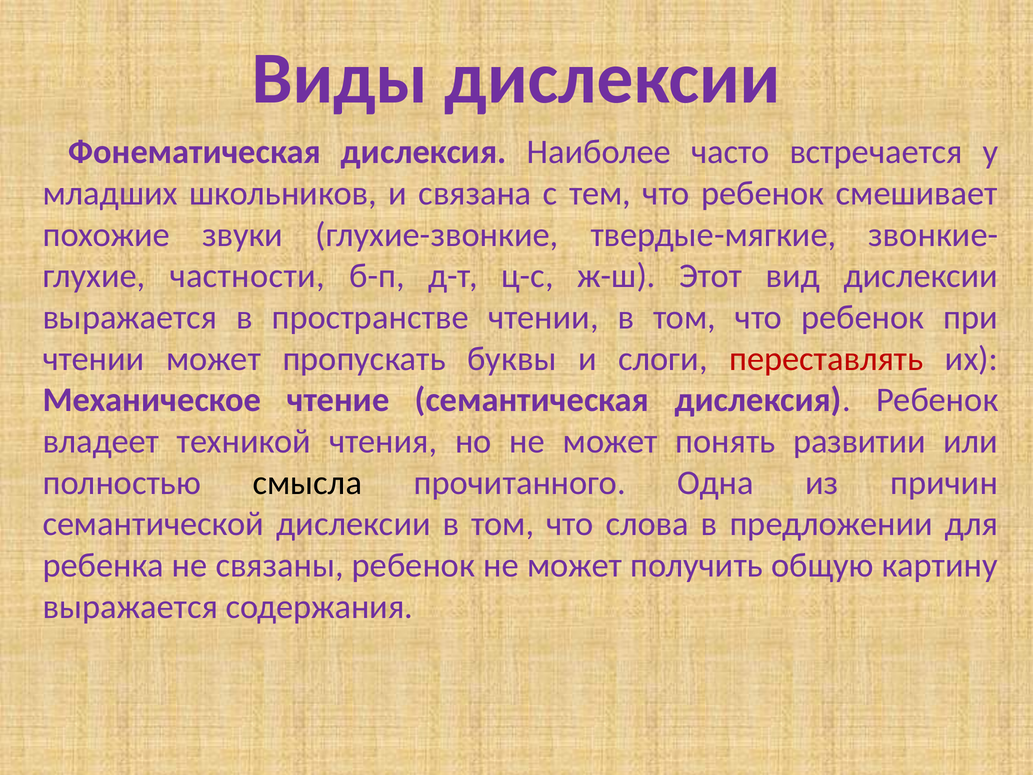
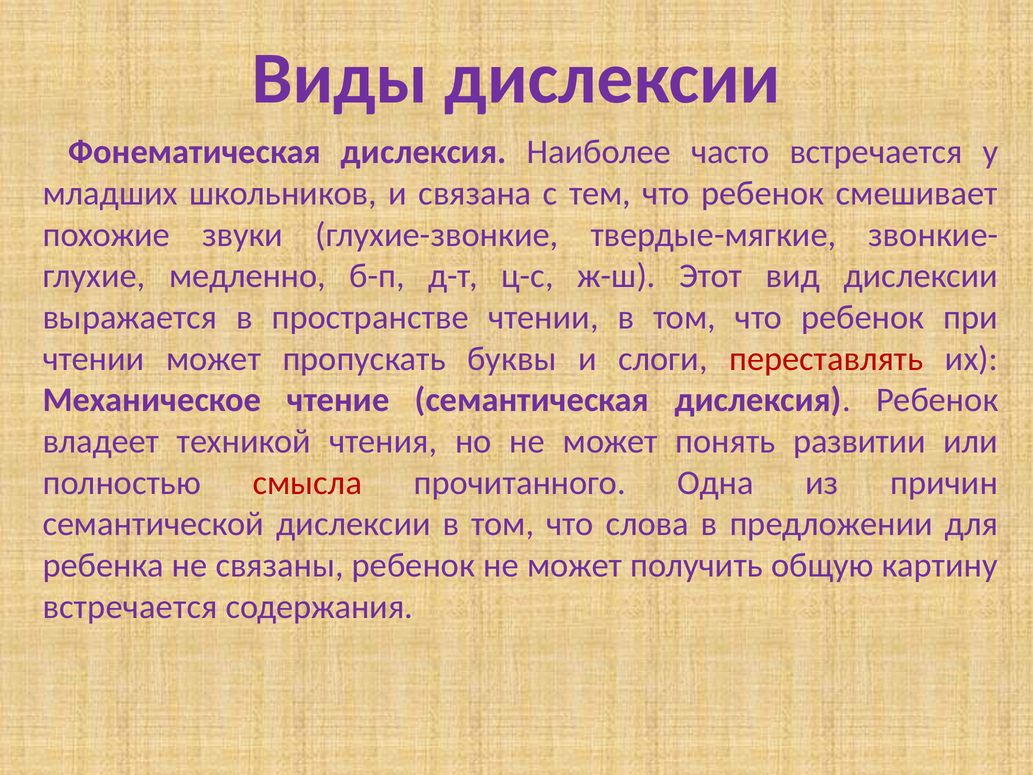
частности: частности -> медленно
смысла colour: black -> red
выражается at (130, 606): выражается -> встречается
